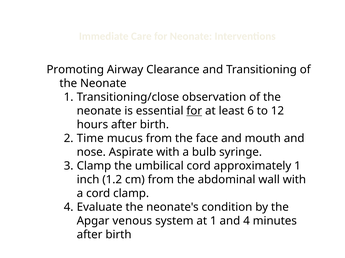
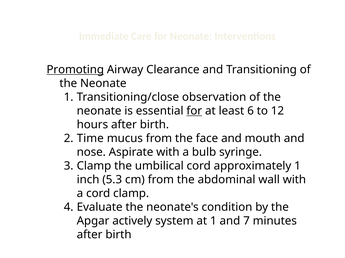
Promoting underline: none -> present
1.2: 1.2 -> 5.3
venous: venous -> actively
and 4: 4 -> 7
